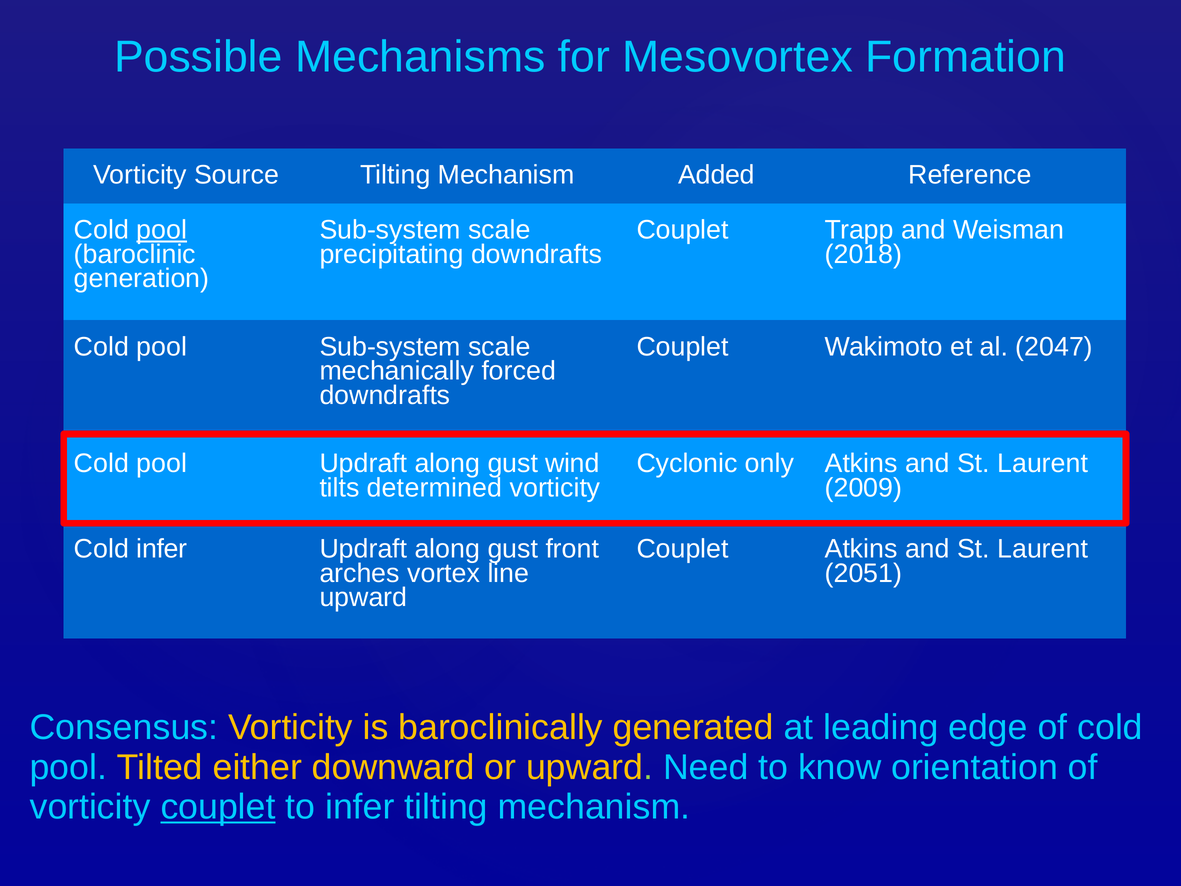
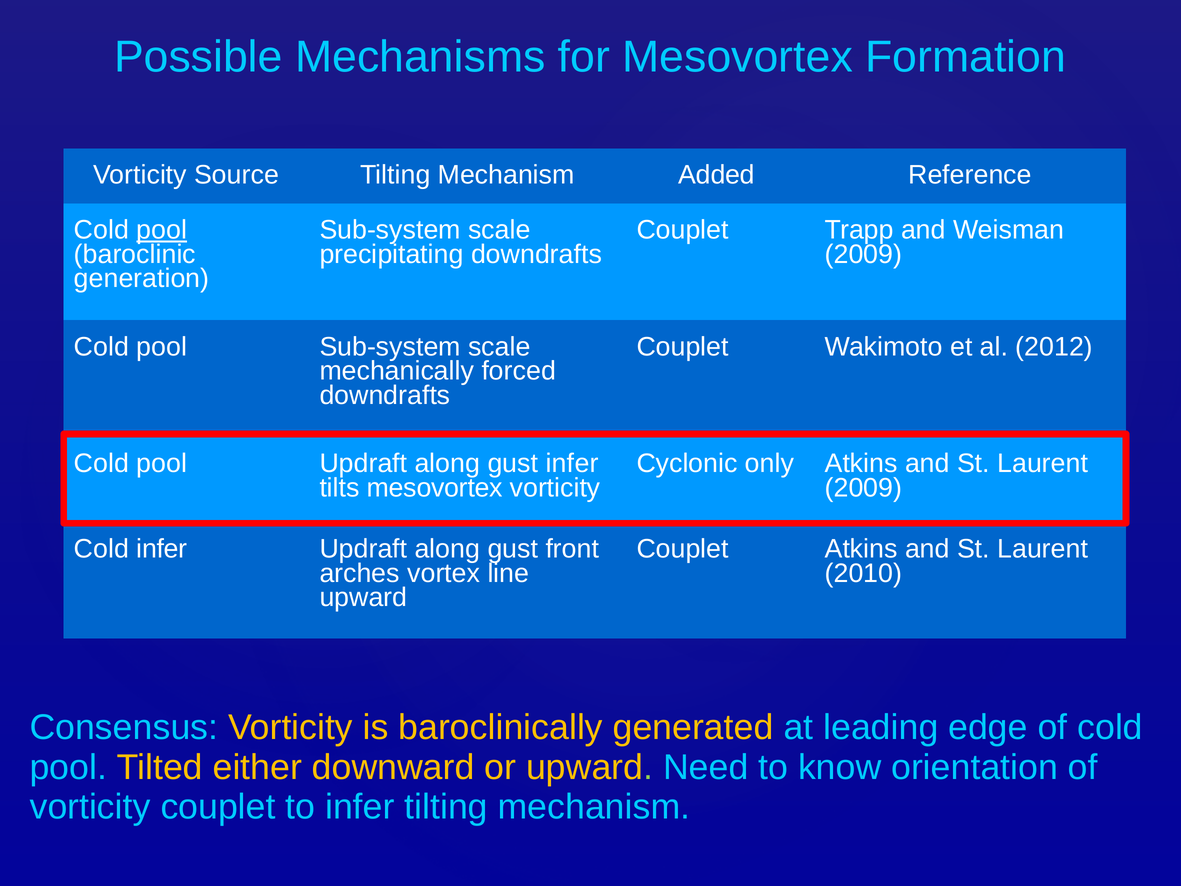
2018 at (863, 254): 2018 -> 2009
2047: 2047 -> 2012
gust wind: wind -> infer
tilts determined: determined -> mesovortex
2051: 2051 -> 2010
couplet at (218, 807) underline: present -> none
